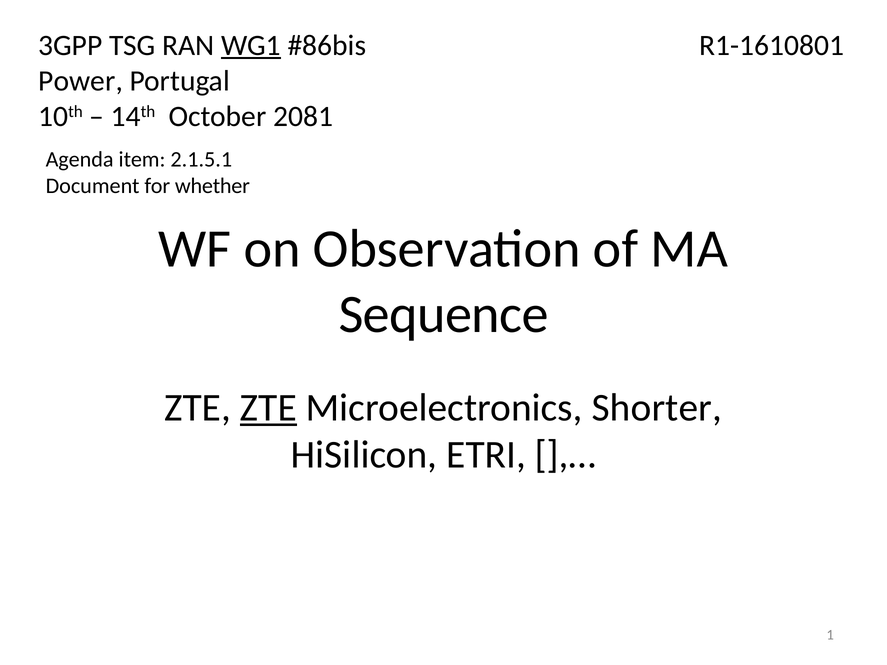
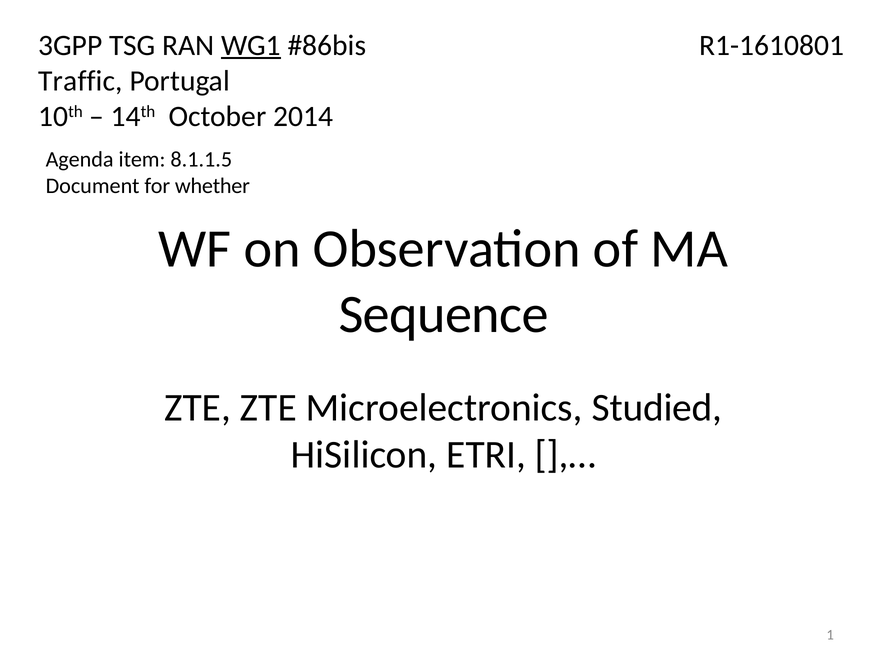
Power: Power -> Traffic
2081: 2081 -> 2014
2.1.5.1: 2.1.5.1 -> 8.1.1.5
ZTE at (268, 408) underline: present -> none
Shorter: Shorter -> Studied
